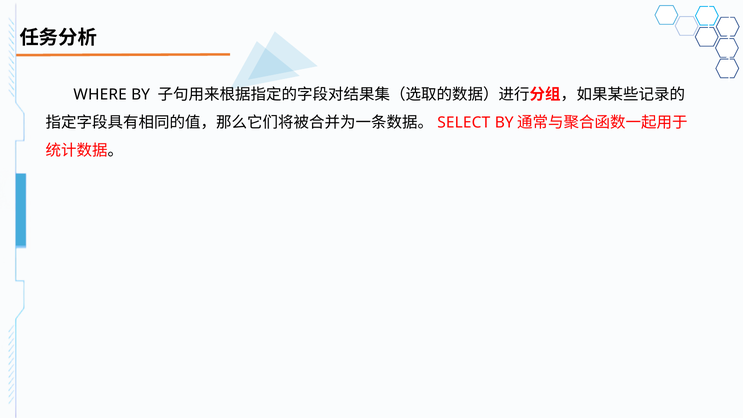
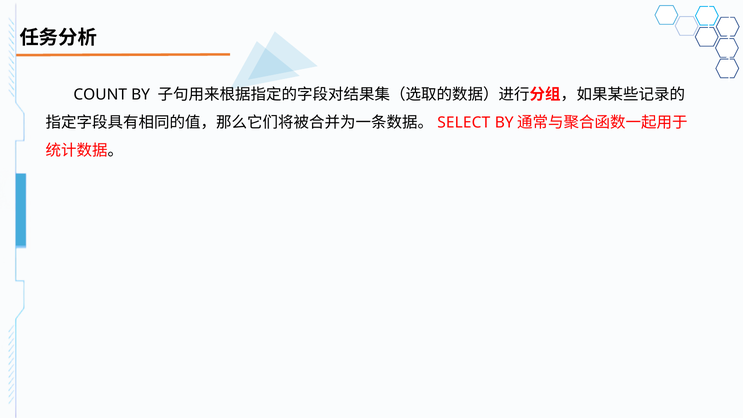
WHERE: WHERE -> COUNT
